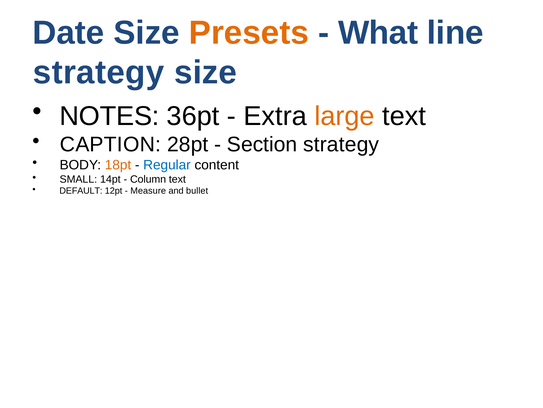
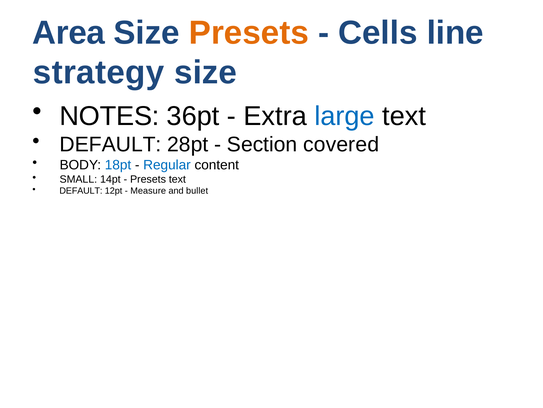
Date: Date -> Area
What: What -> Cells
large colour: orange -> blue
CAPTION at (110, 144): CAPTION -> DEFAULT
Section strategy: strategy -> covered
18pt colour: orange -> blue
Column at (148, 179): Column -> Presets
